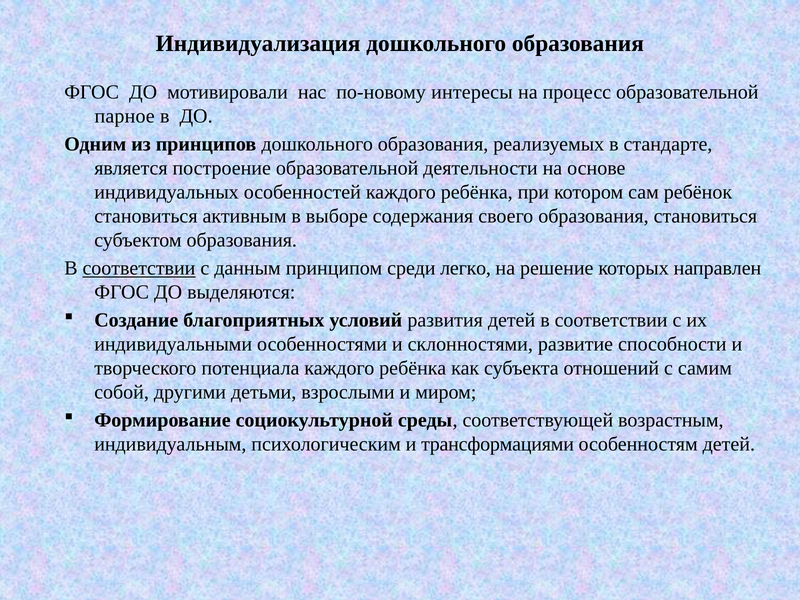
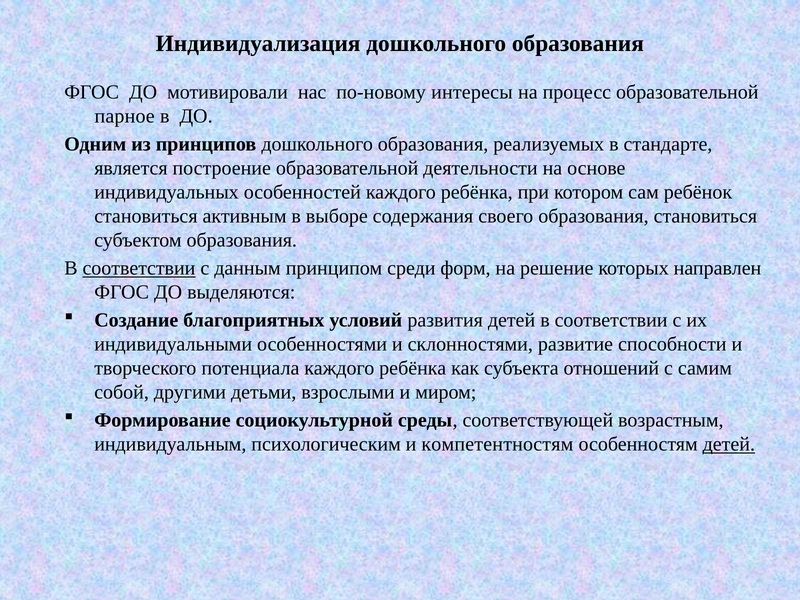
легко: легко -> форм
трансформациями: трансформациями -> компетентностям
детей at (729, 444) underline: none -> present
